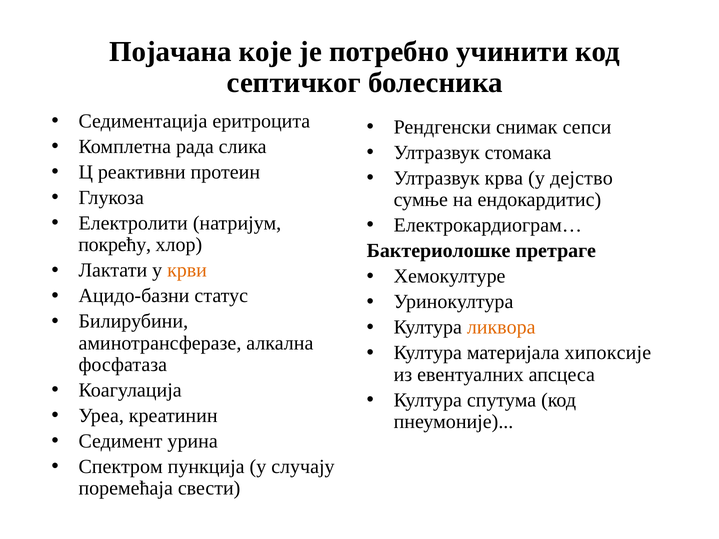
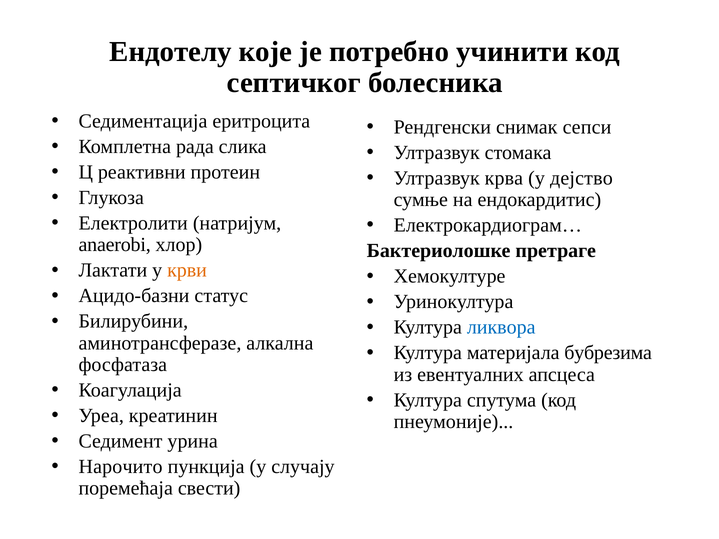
Појачана: Појачана -> Ендотелу
покрећу: покрећу -> anaerobi
ликвора colour: orange -> blue
хипoксијe: хипoксијe -> бубрезима
Спектром: Спектром -> Нaрoчито
